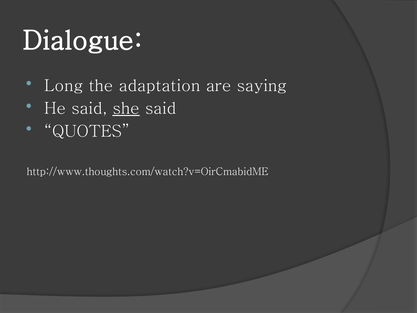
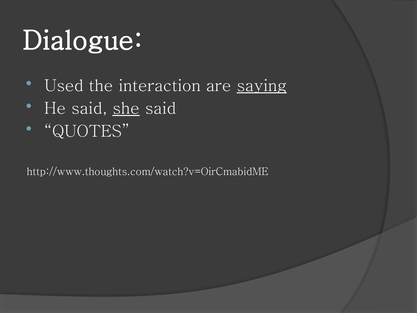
Long: Long -> Used
adaptation: adaptation -> interaction
saying underline: none -> present
